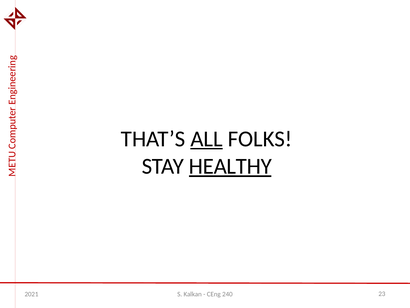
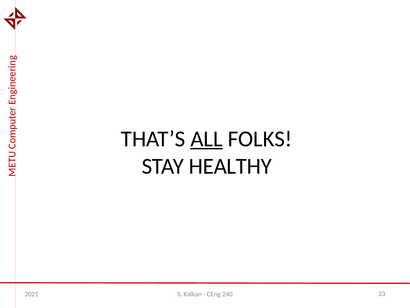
HEALTHY underline: present -> none
